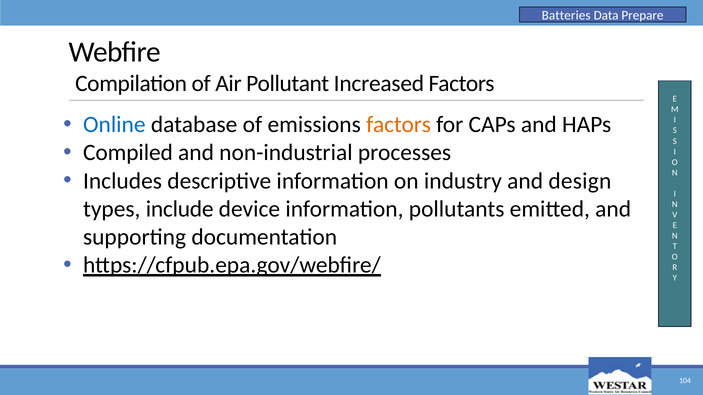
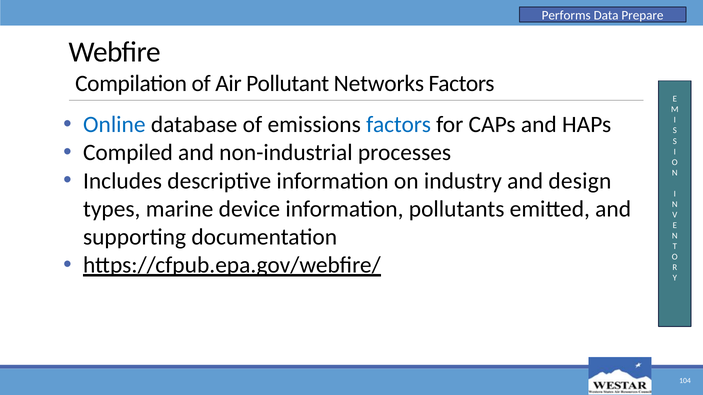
Batteries: Batteries -> Performs
Increased: Increased -> Networks
factors at (399, 125) colour: orange -> blue
include: include -> marine
